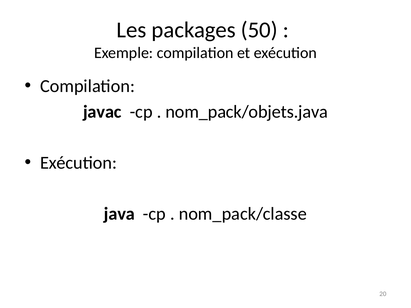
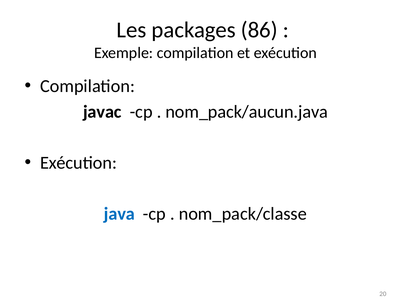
50: 50 -> 86
nom_pack/objets.java: nom_pack/objets.java -> nom_pack/aucun.java
java colour: black -> blue
